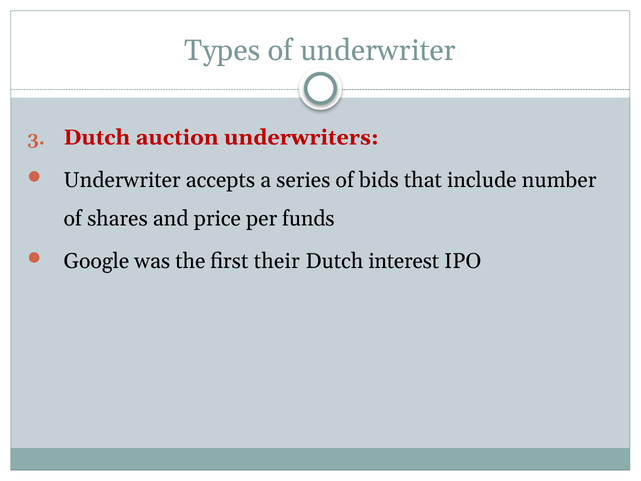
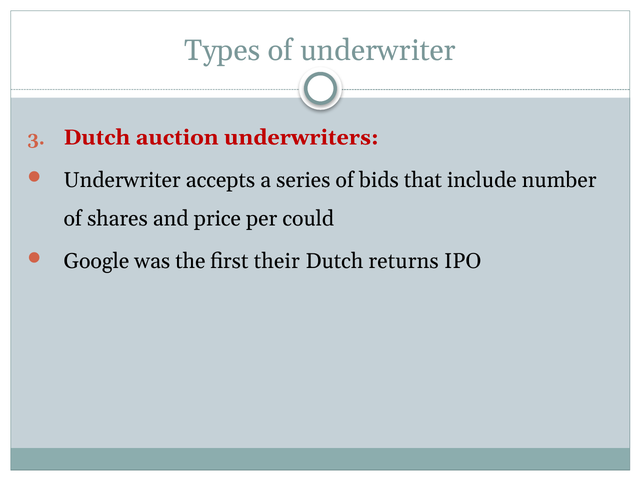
funds: funds -> could
interest: interest -> returns
